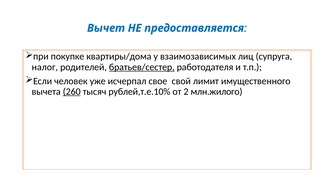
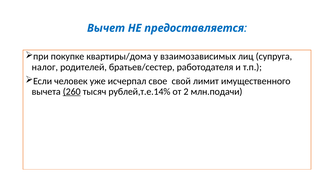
братьев/сестер underline: present -> none
рублей,т.е.10%: рублей,т.е.10% -> рублей,т.е.14%
млн.жилого: млн.жилого -> млн.подачи
